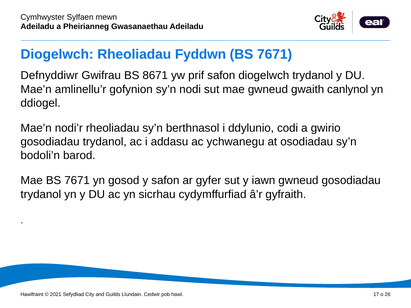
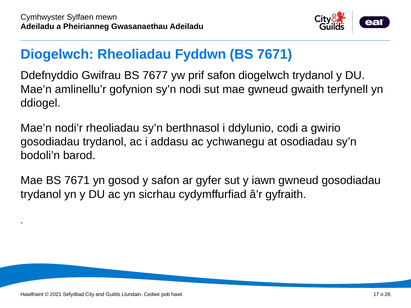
Defnyddiwr: Defnyddiwr -> Ddefnyddio
8671: 8671 -> 7677
canlynol: canlynol -> terfynell
